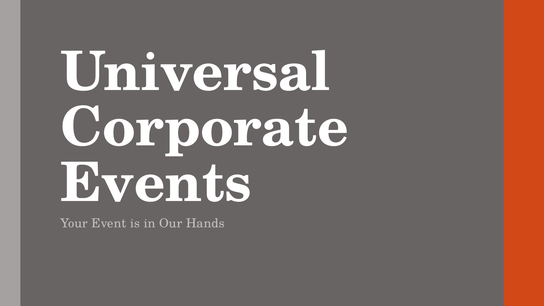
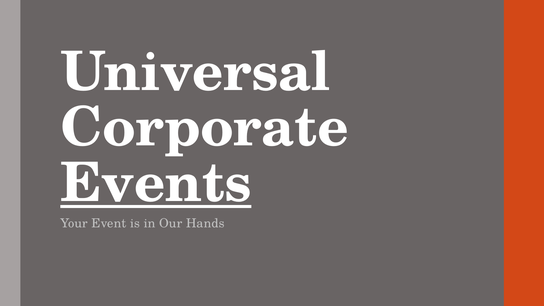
Events underline: none -> present
